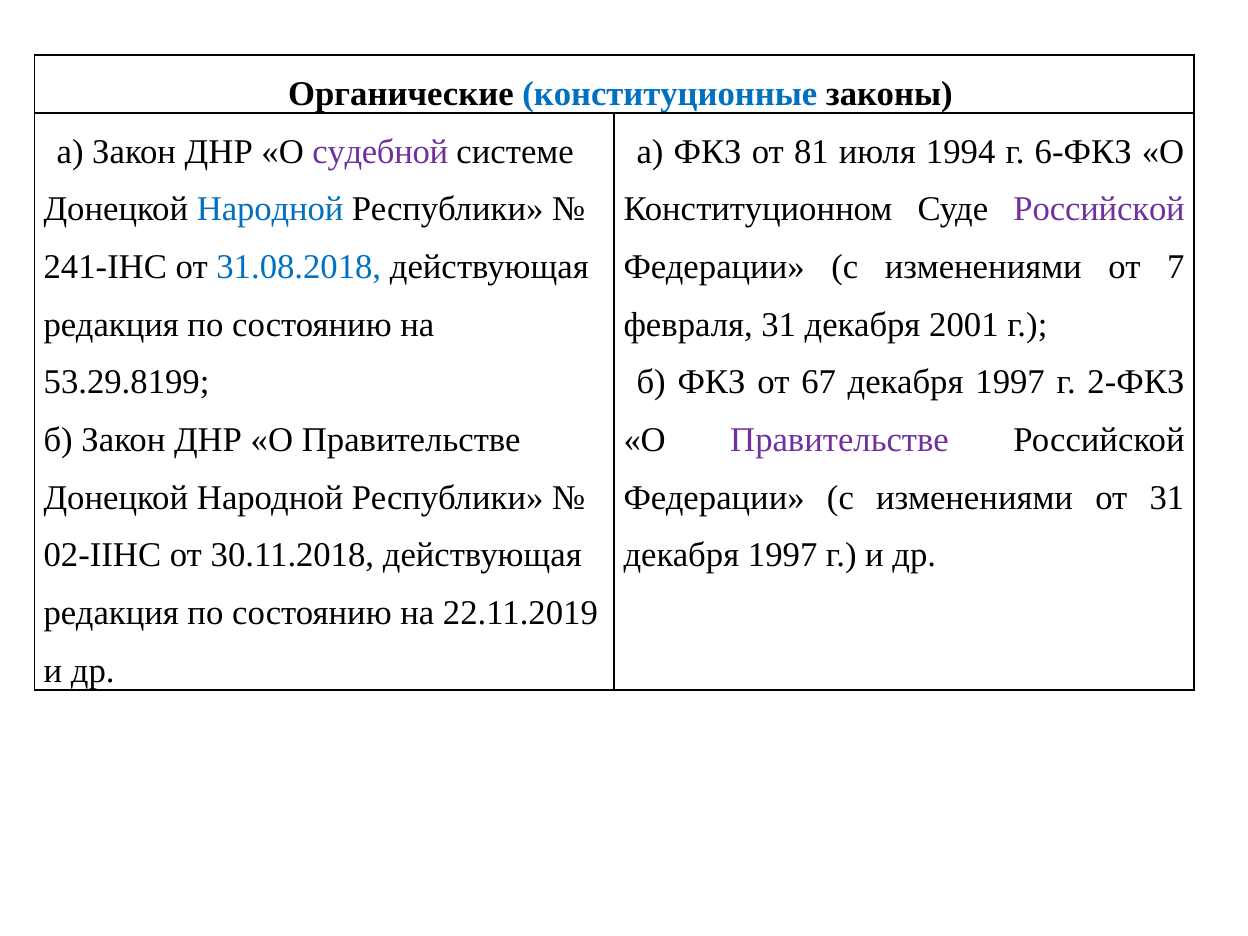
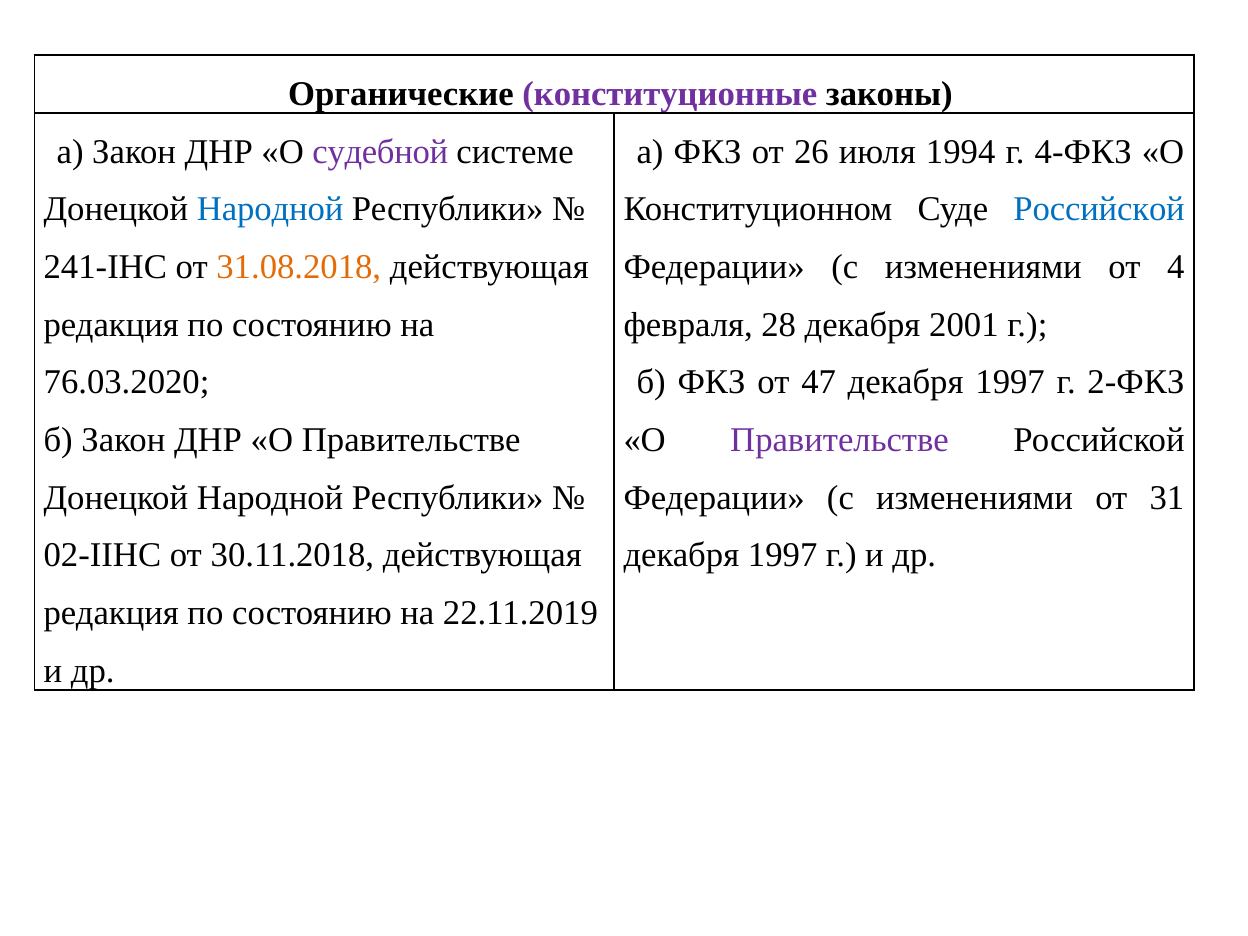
конституционные colour: blue -> purple
81: 81 -> 26
6-ФКЗ: 6-ФКЗ -> 4-ФКЗ
Российской at (1099, 209) colour: purple -> blue
31.08.2018 colour: blue -> orange
7: 7 -> 4
февраля 31: 31 -> 28
53.29.8199: 53.29.8199 -> 76.03.2020
67: 67 -> 47
